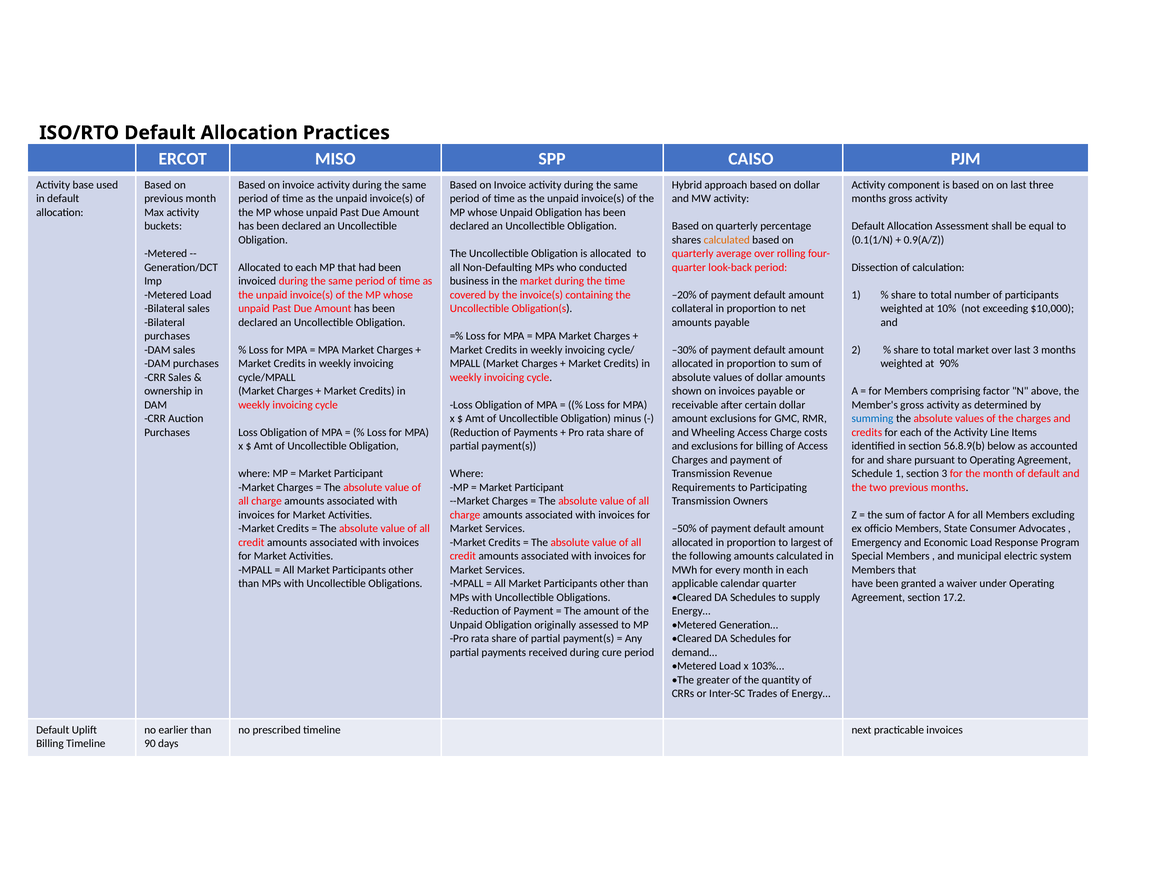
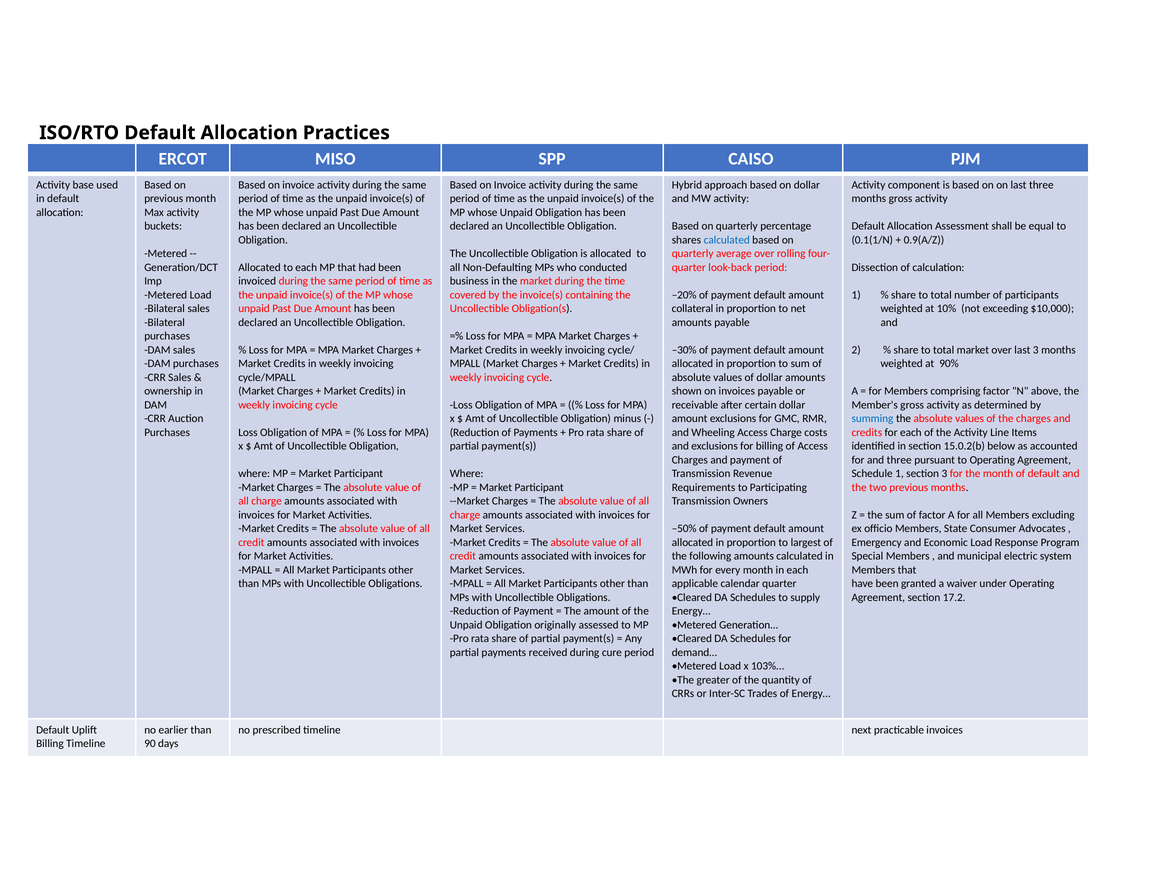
calculated at (727, 240) colour: orange -> blue
56.8.9(b: 56.8.9(b -> 15.0.2(b
and share: share -> three
